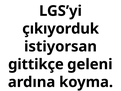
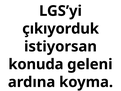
gittikçe: gittikçe -> konuda
